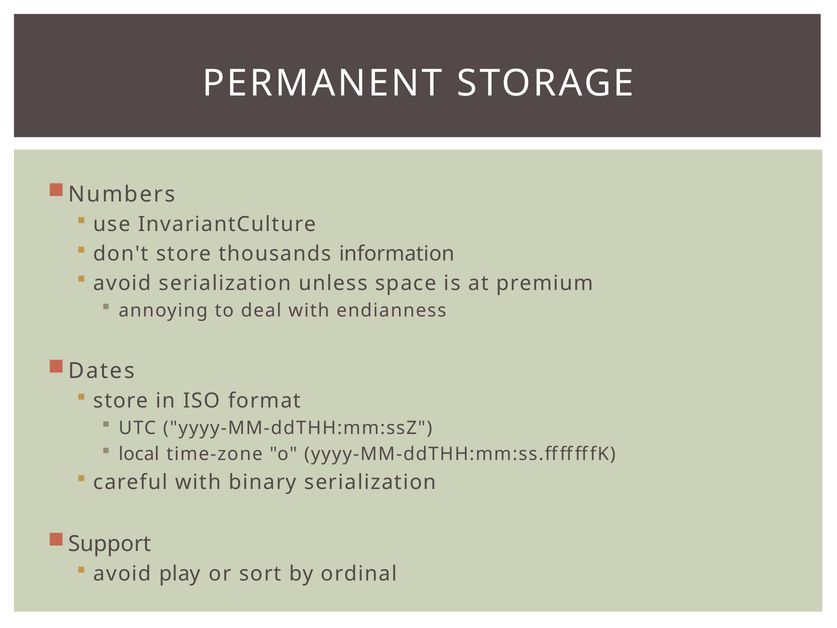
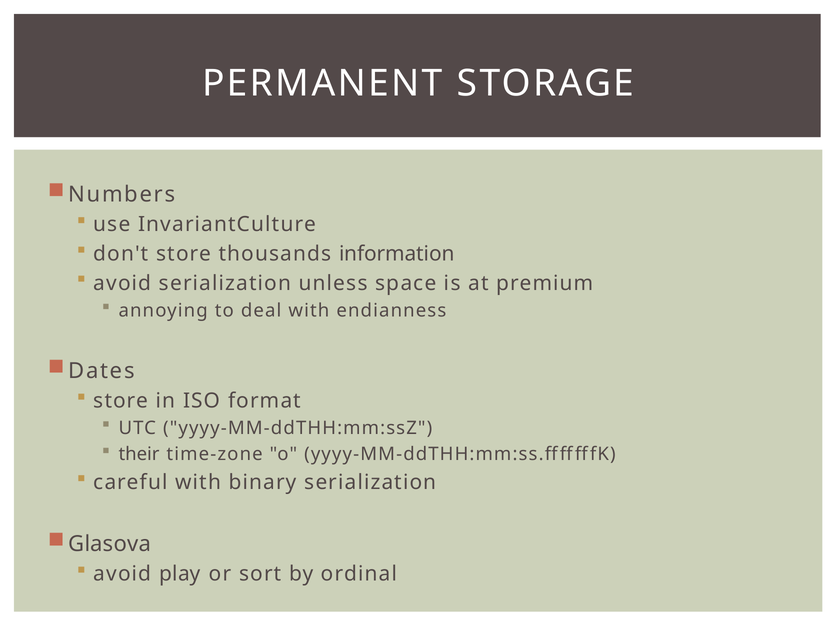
local: local -> their
Support: Support -> Glasova
